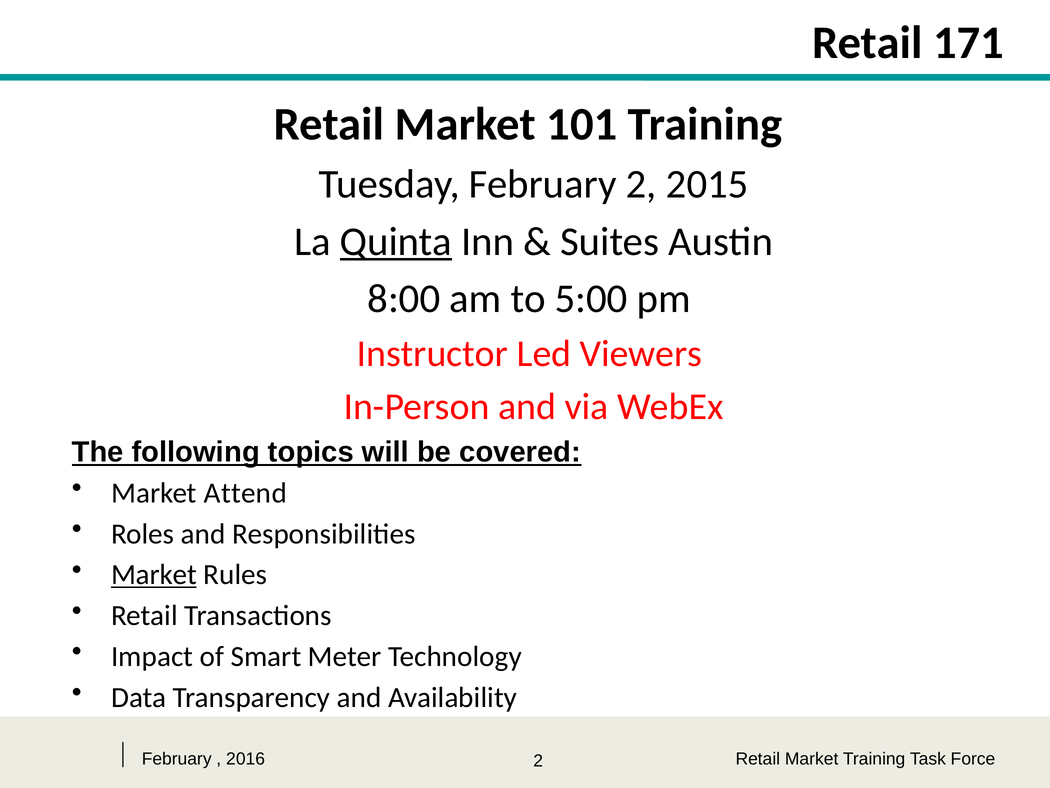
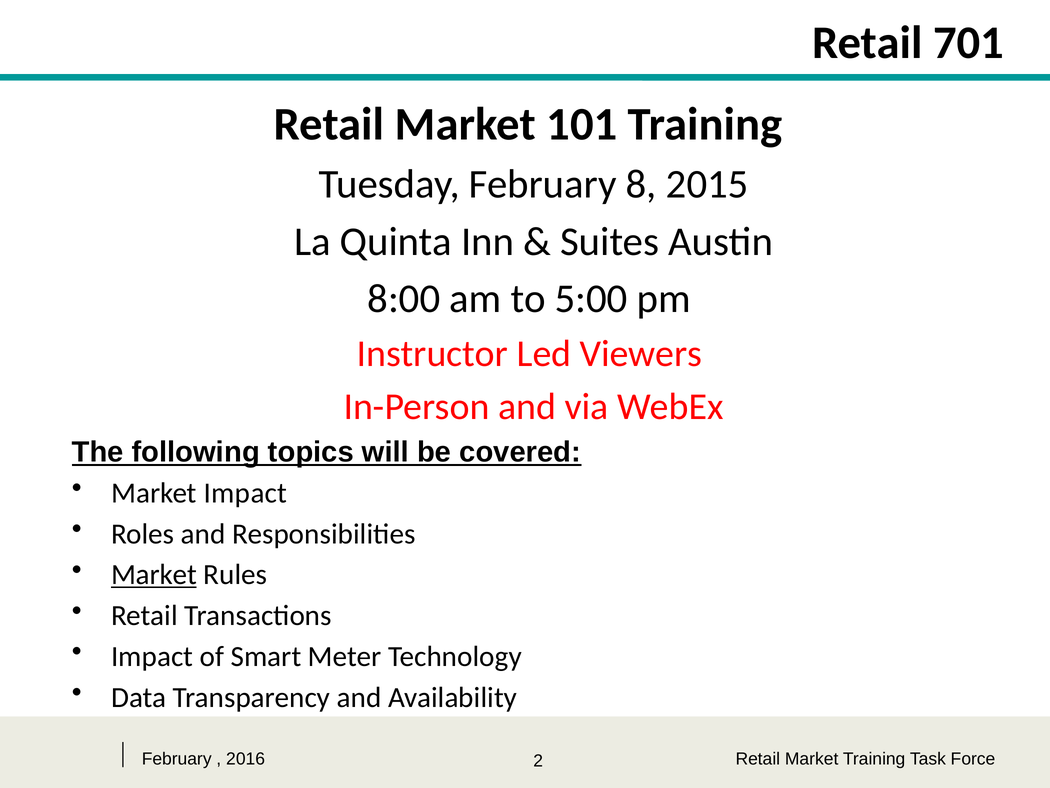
171: 171 -> 701
February 2: 2 -> 8
Quinta underline: present -> none
Market Attend: Attend -> Impact
